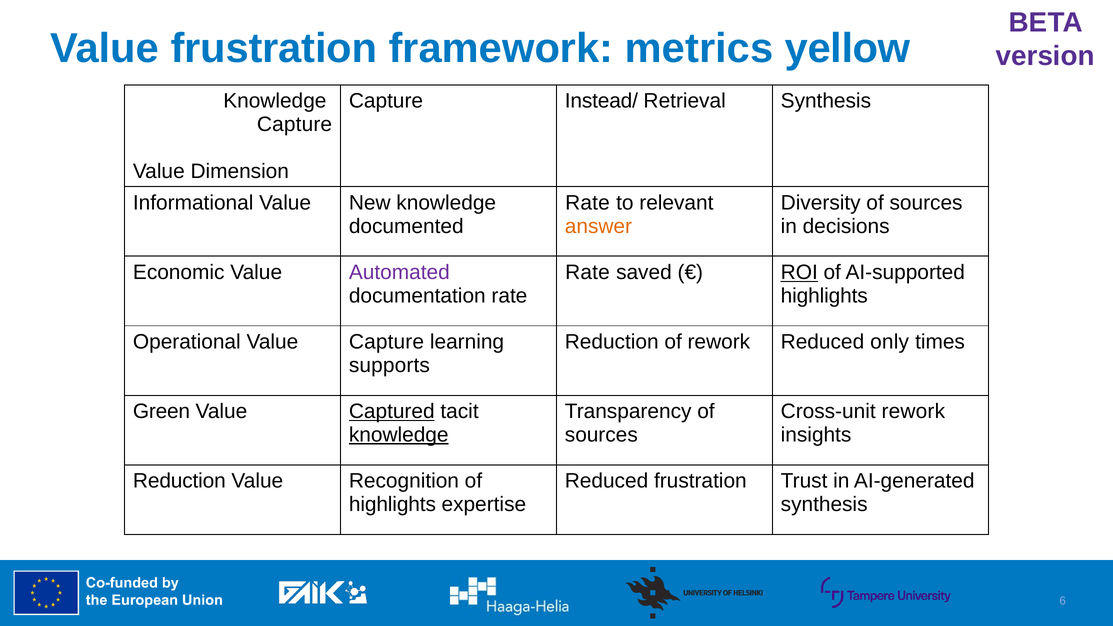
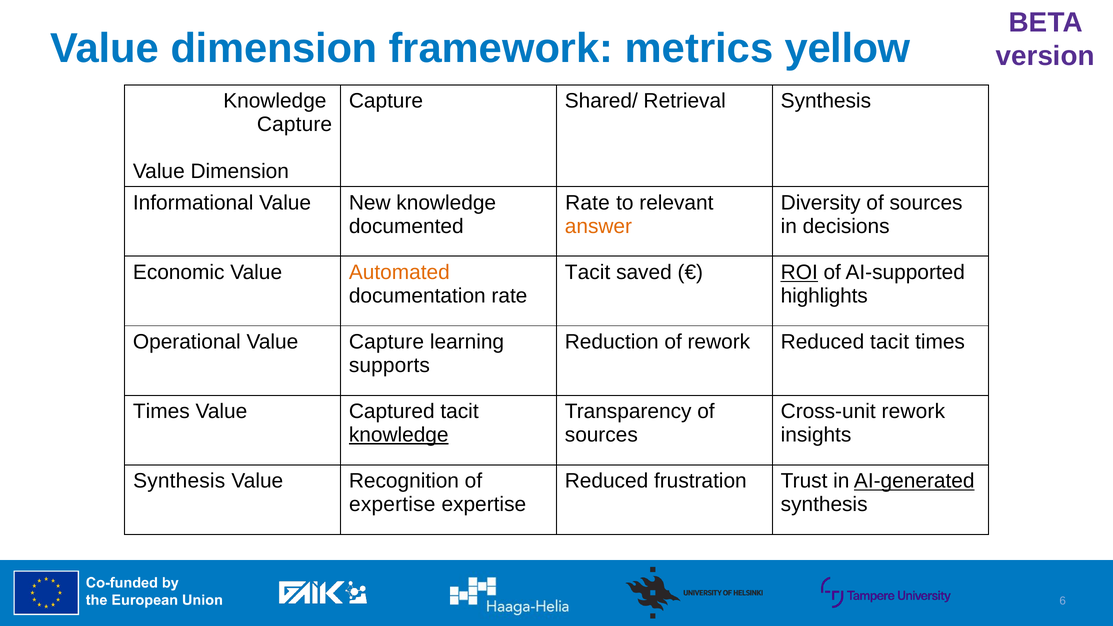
frustration at (274, 48): frustration -> dimension
Instead/: Instead/ -> Shared/
Automated colour: purple -> orange
Rate at (587, 272): Rate -> Tacit
Reduced only: only -> tacit
Green at (161, 412): Green -> Times
Captured underline: present -> none
Reduction at (179, 481): Reduction -> Synthesis
AI-generated underline: none -> present
highlights at (392, 504): highlights -> expertise
